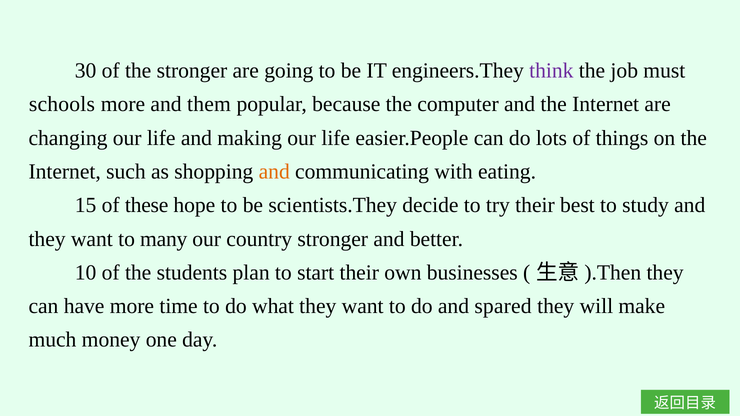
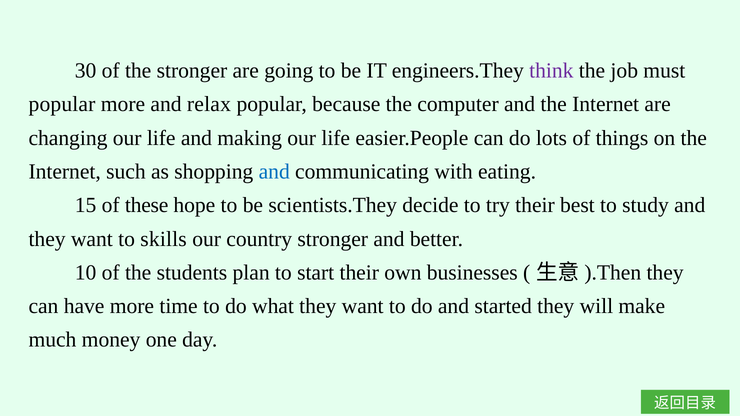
schools at (62, 104): schools -> popular
them: them -> relax
and at (274, 172) colour: orange -> blue
many: many -> skills
spared: spared -> started
